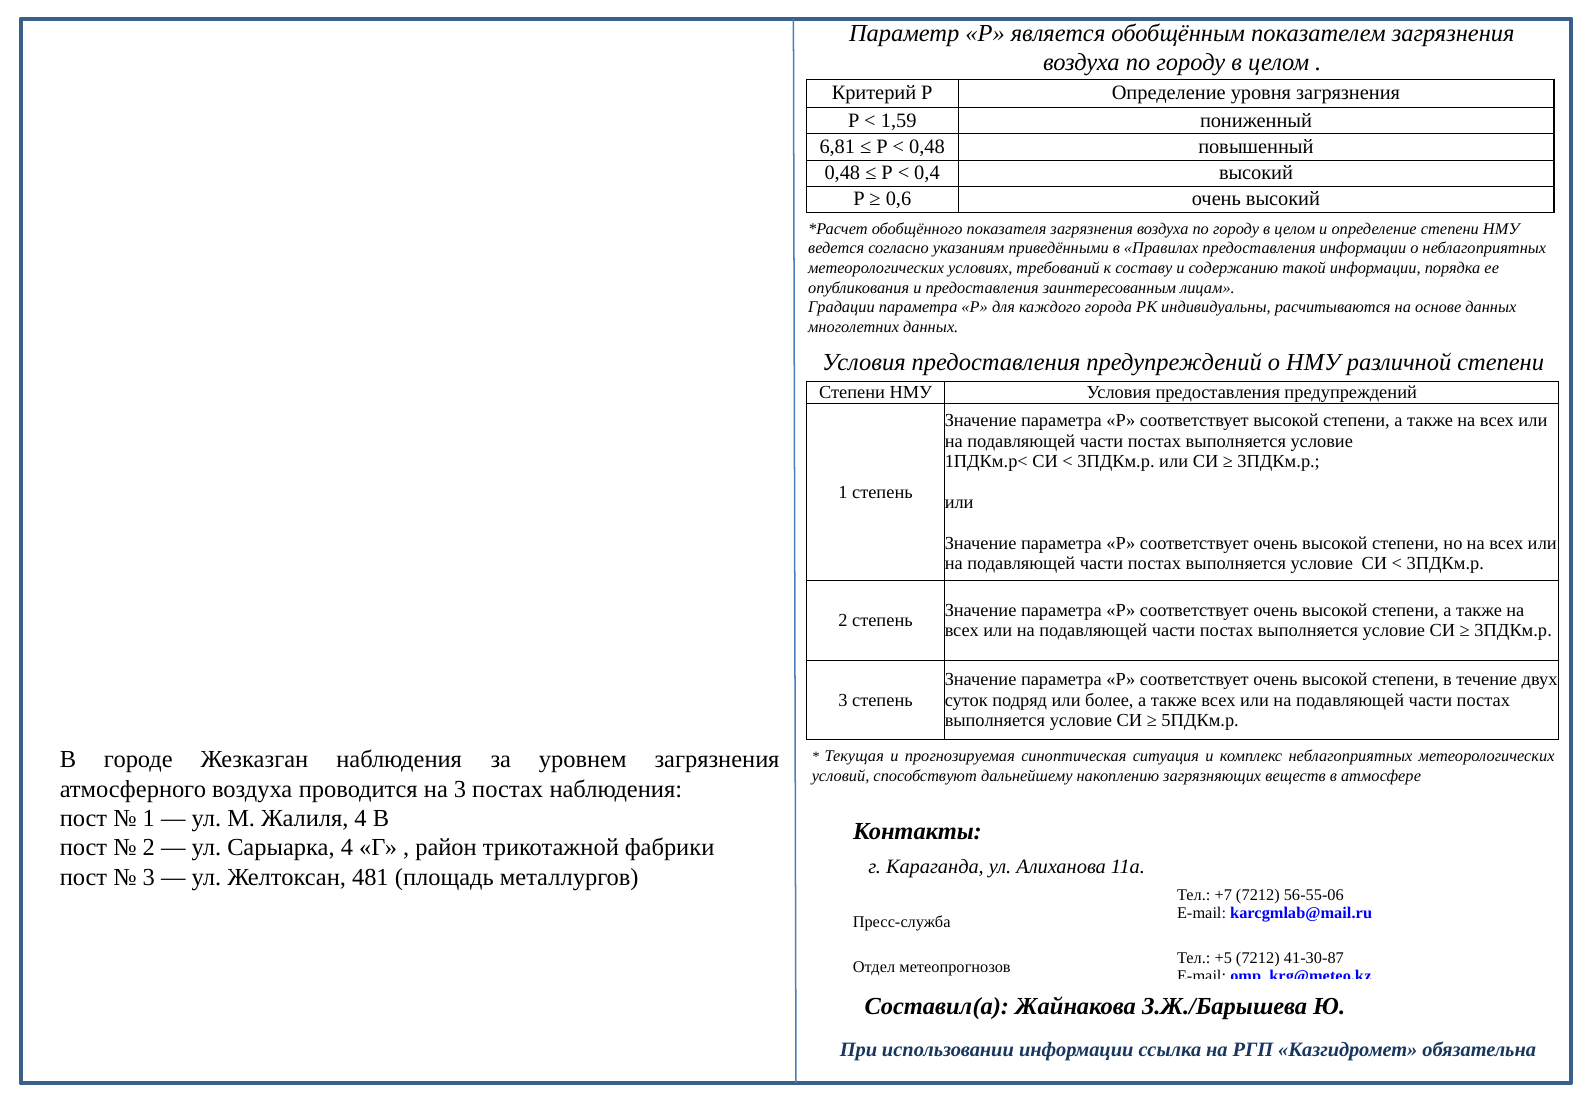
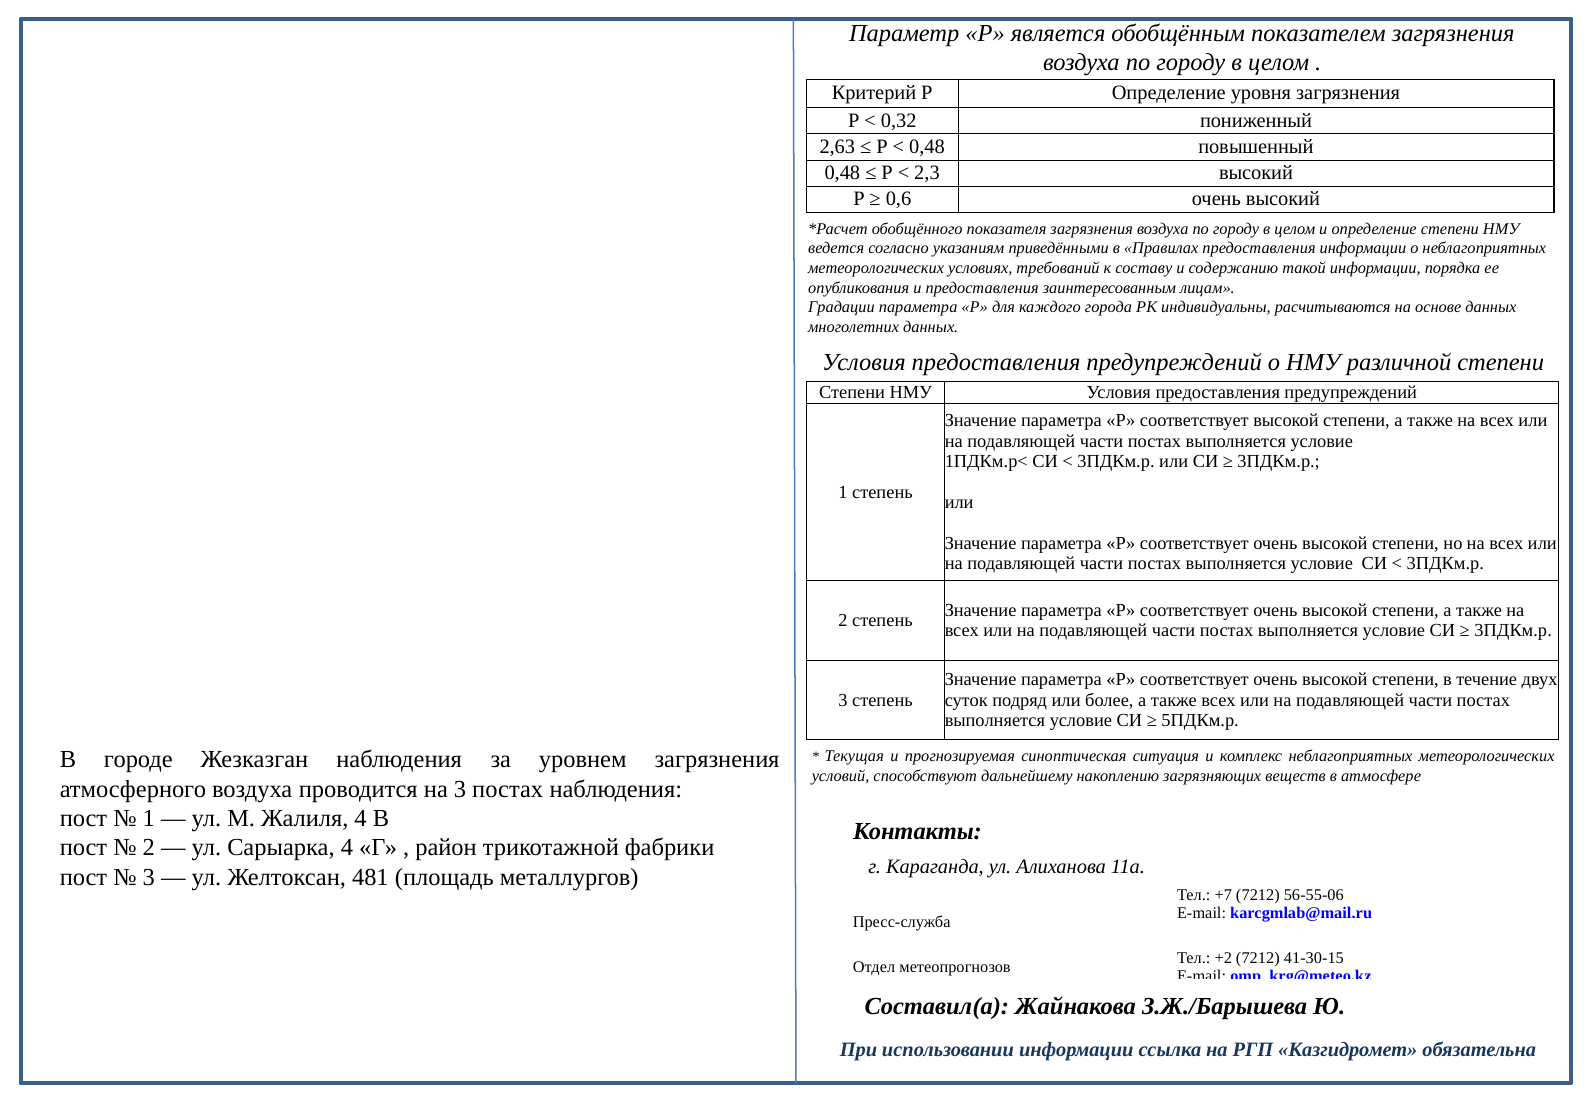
1,59: 1,59 -> 0,32
6,81: 6,81 -> 2,63
0,4: 0,4 -> 2,3
+5: +5 -> +2
41-30-87: 41-30-87 -> 41-30-15
